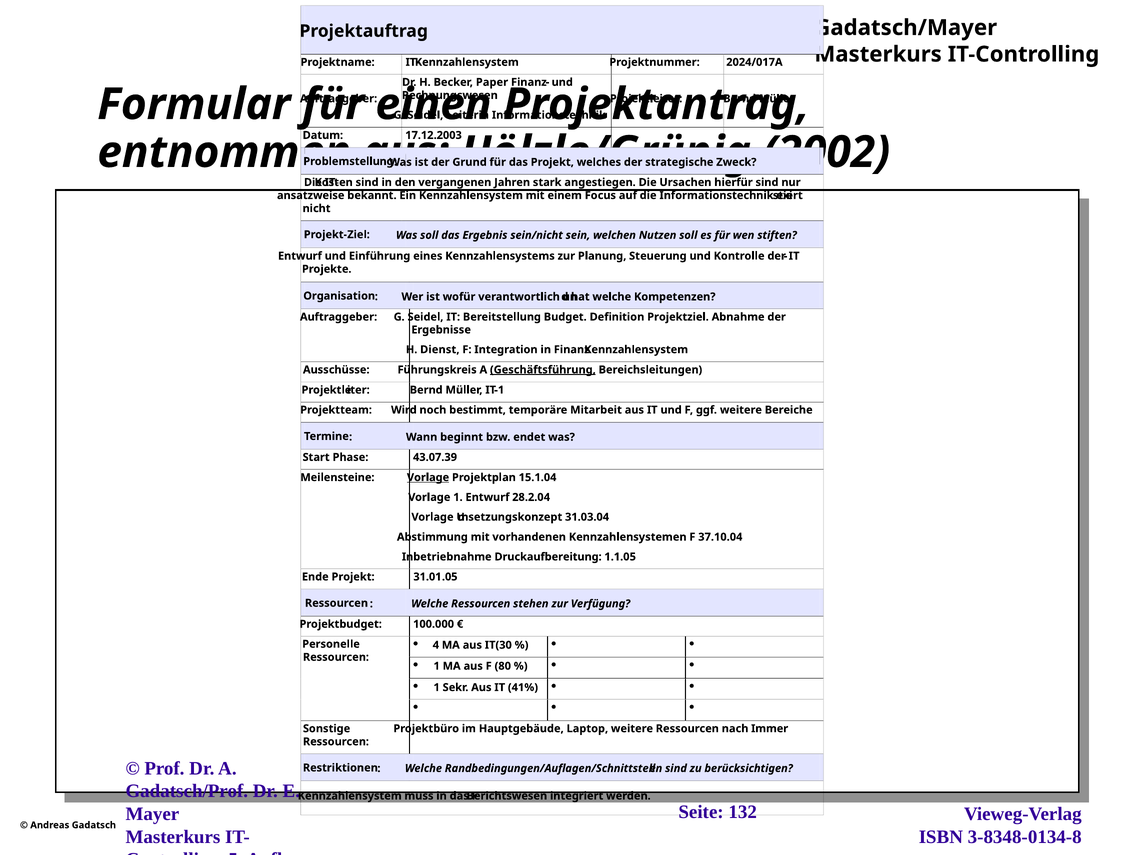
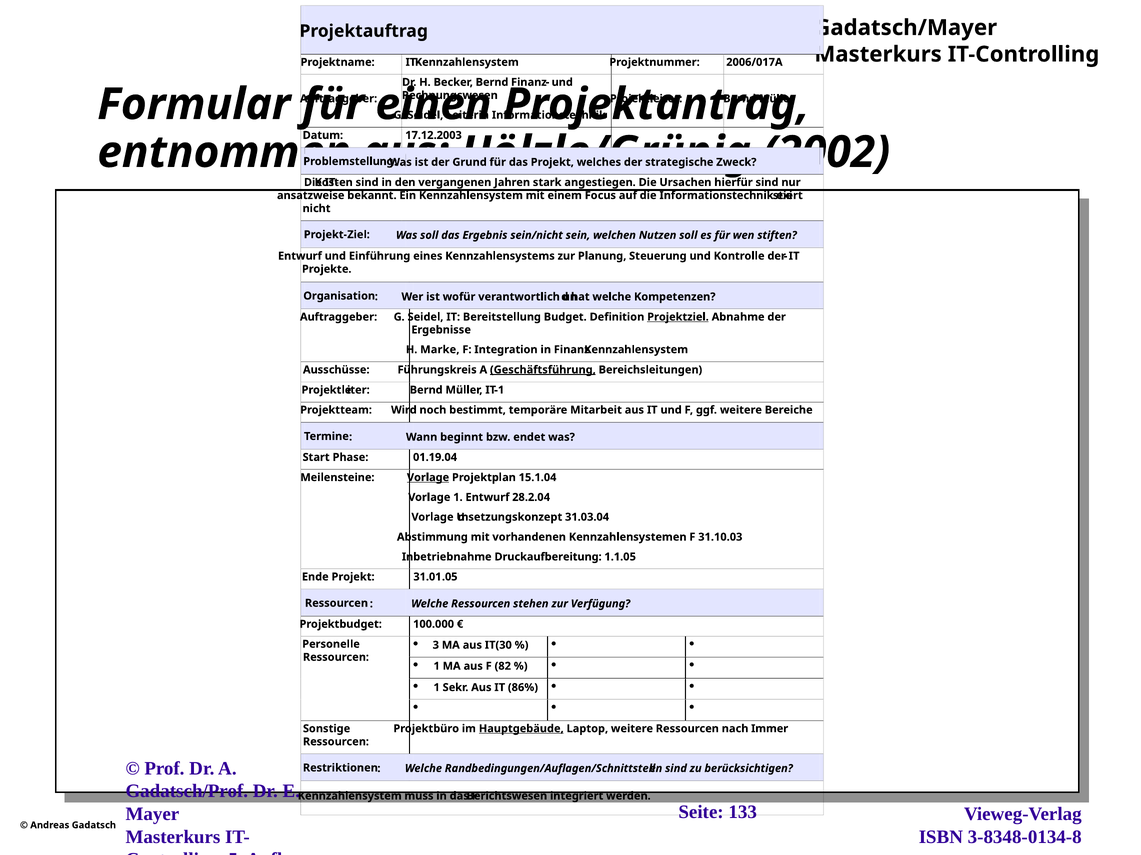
2024/017A: 2024/017A -> 2006/017A
Becker Paper: Paper -> Bernd
Projektziel underline: none -> present
Dienst: Dienst -> Marke
43.07.39: 43.07.39 -> 01.19.04
37.10.04: 37.10.04 -> 31.10.03
4: 4 -> 3
80: 80 -> 82
41%: 41% -> 86%
Hauptgebäude underline: none -> present
132: 132 -> 133
